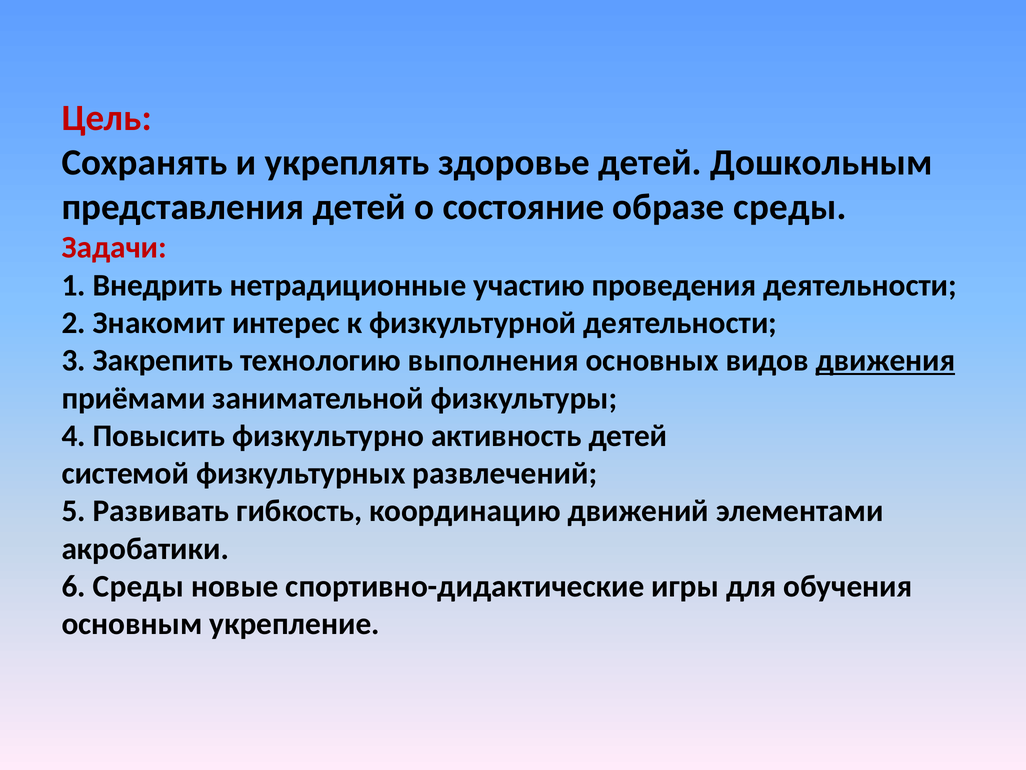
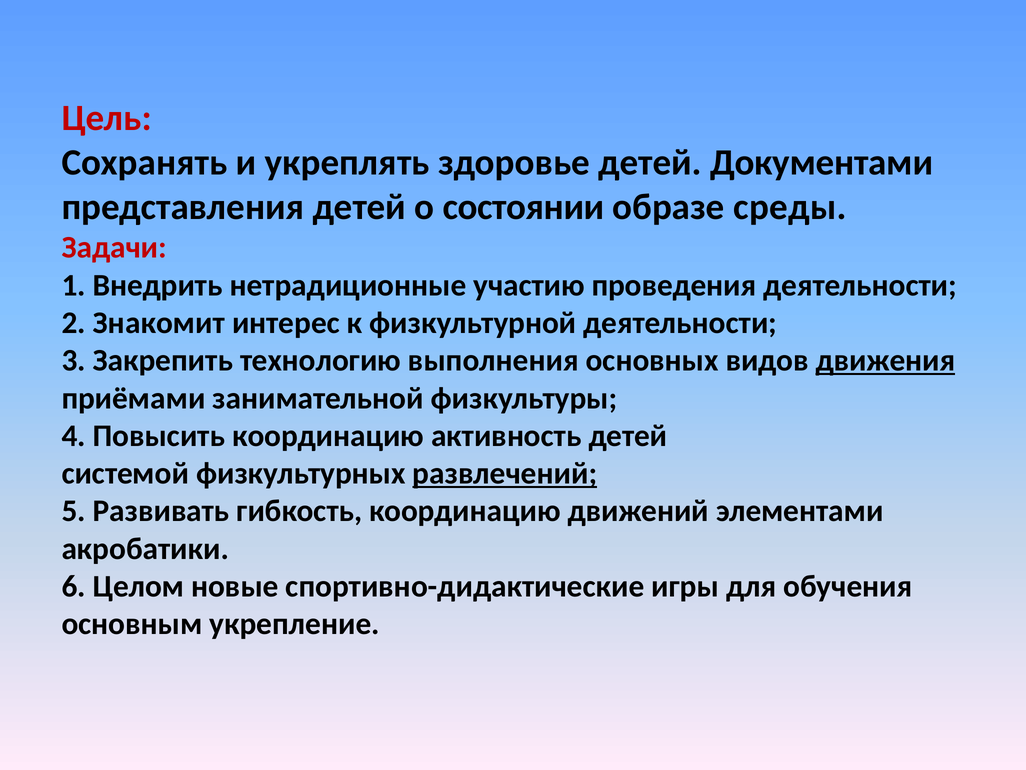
Дошкольным: Дошкольным -> Документами
состояние: состояние -> состоянии
Повысить физкультурно: физкультурно -> координацию
развлечений underline: none -> present
6 Среды: Среды -> Целом
